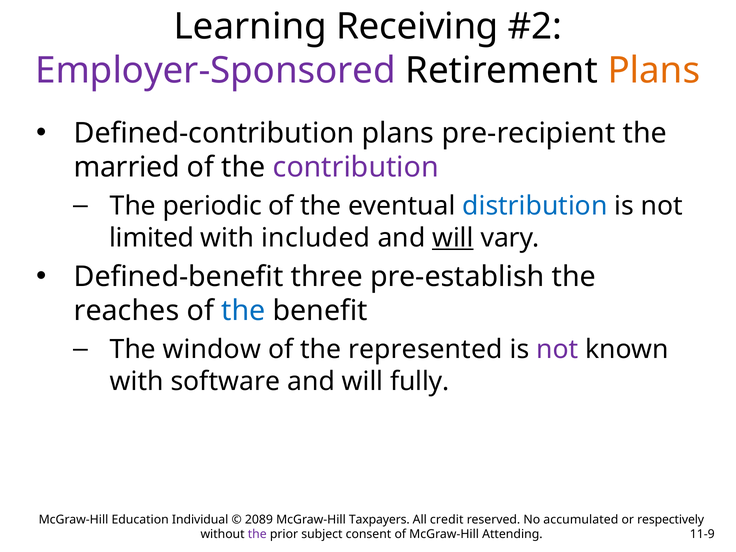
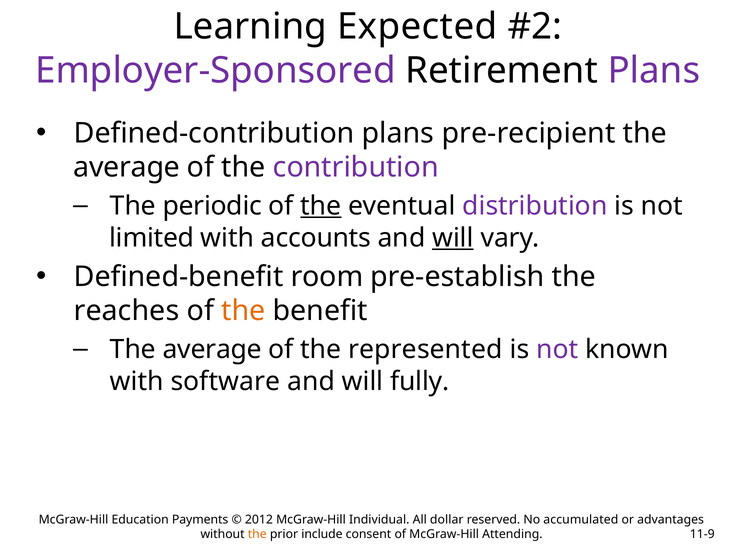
Receiving: Receiving -> Expected
Plans at (654, 71) colour: orange -> purple
married at (127, 167): married -> average
the at (321, 206) underline: none -> present
distribution colour: blue -> purple
included: included -> accounts
three: three -> room
the at (243, 311) colour: blue -> orange
window at (212, 349): window -> average
Individual: Individual -> Payments
2089: 2089 -> 2012
Taxpayers: Taxpayers -> Individual
credit: credit -> dollar
respectively: respectively -> advantages
the at (257, 534) colour: purple -> orange
subject: subject -> include
